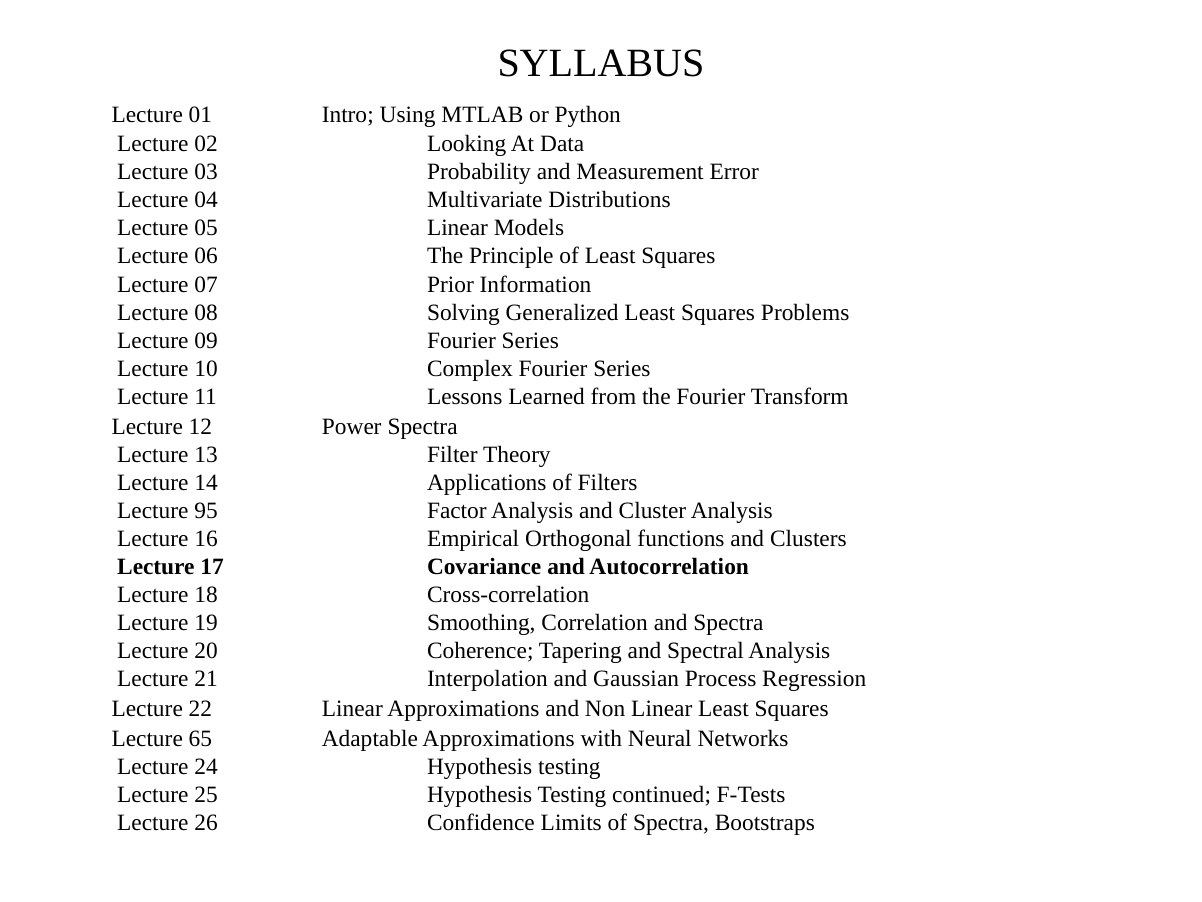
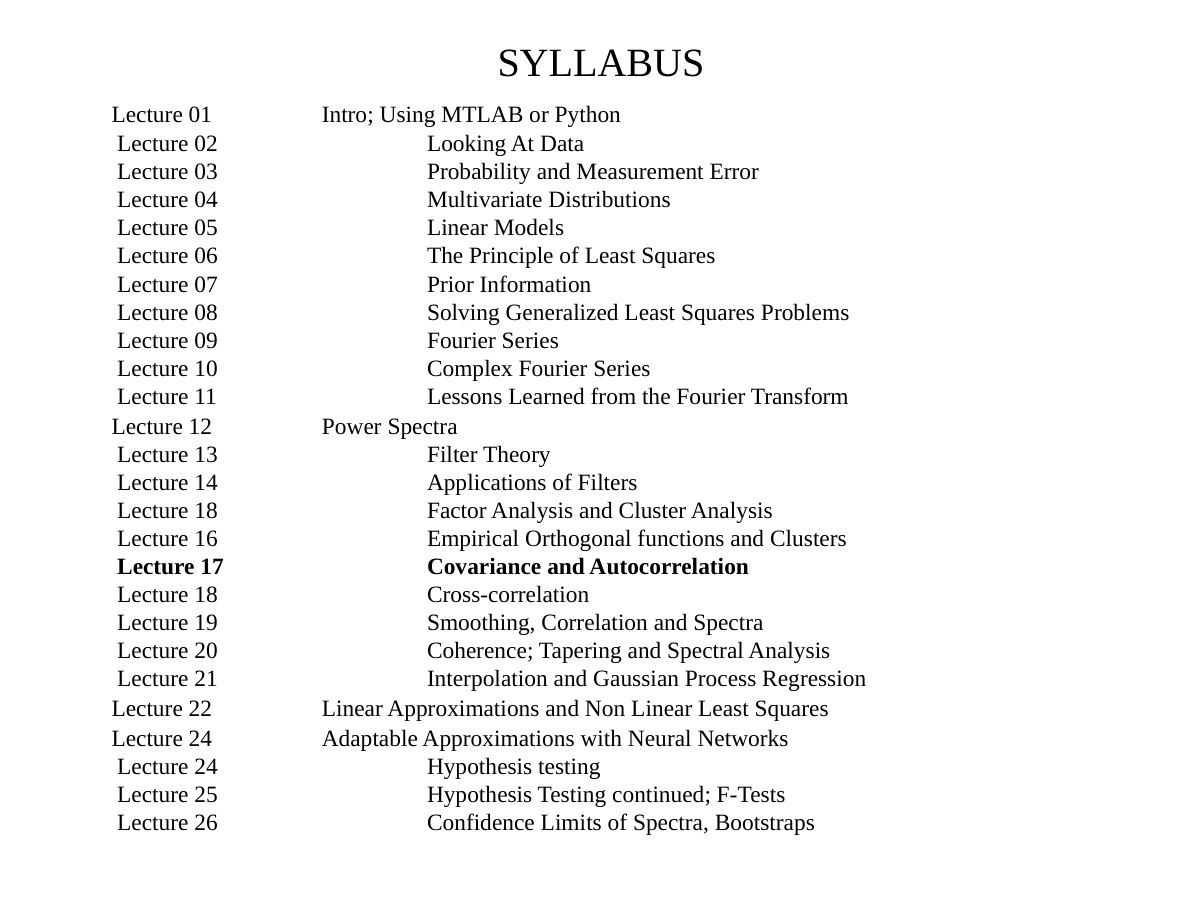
95 at (206, 510): 95 -> 18
65 at (200, 738): 65 -> 24
